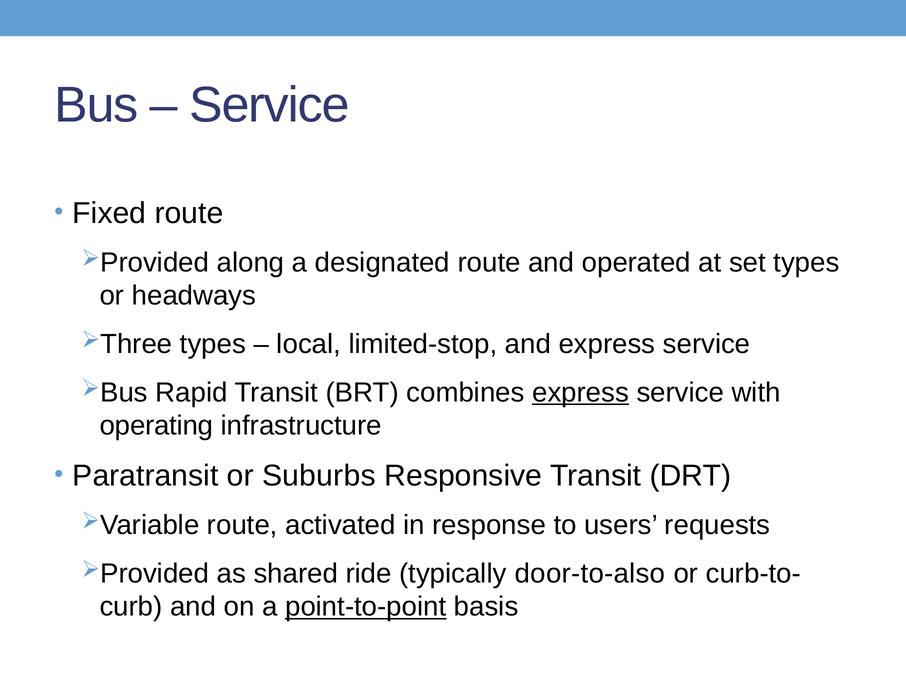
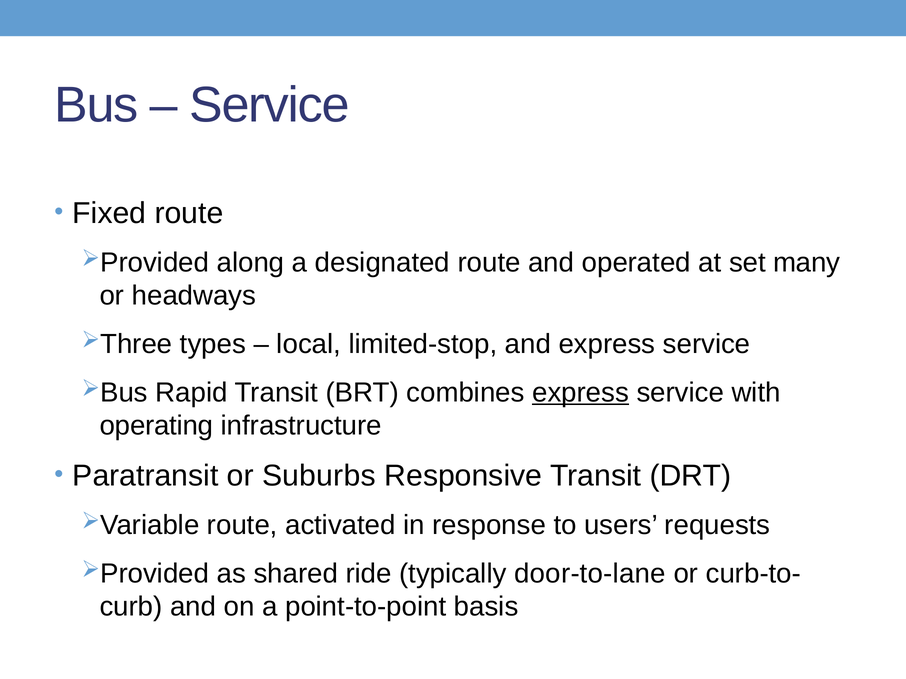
set types: types -> many
door-to-also: door-to-also -> door-to-lane
point-to-point underline: present -> none
